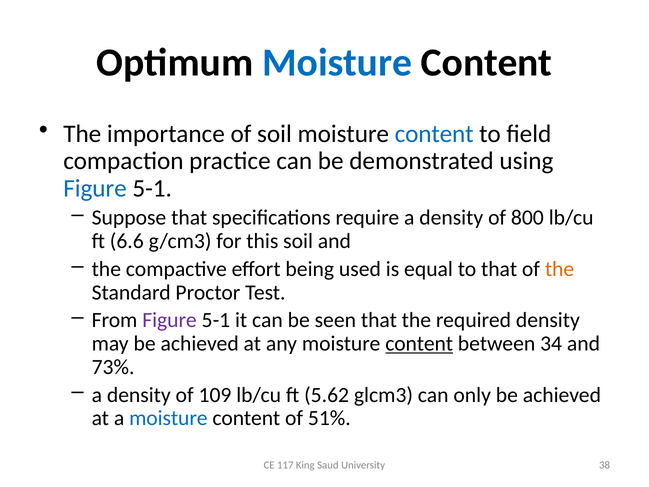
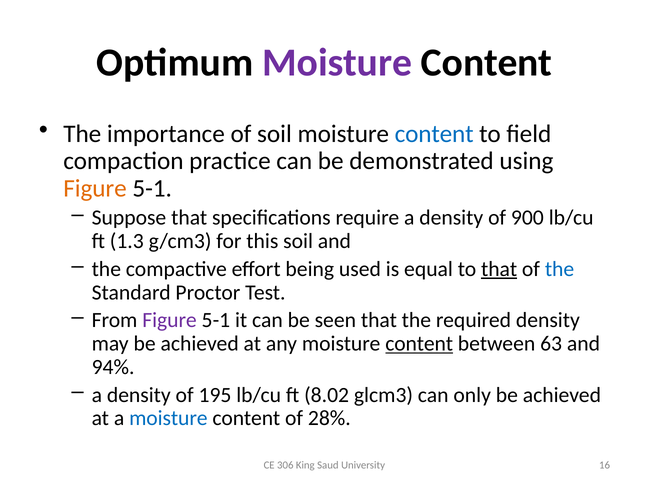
Moisture at (337, 63) colour: blue -> purple
Figure at (95, 188) colour: blue -> orange
800: 800 -> 900
6.6: 6.6 -> 1.3
that at (499, 269) underline: none -> present
the at (560, 269) colour: orange -> blue
34: 34 -> 63
73%: 73% -> 94%
109: 109 -> 195
5.62: 5.62 -> 8.02
51%: 51% -> 28%
117: 117 -> 306
38: 38 -> 16
